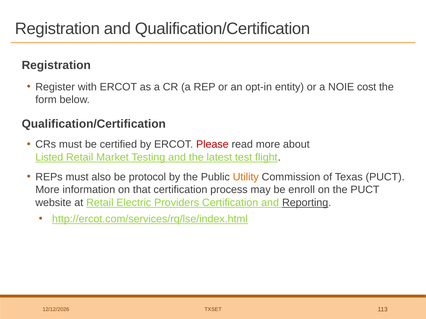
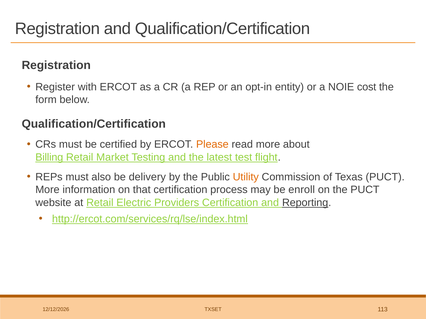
Please colour: red -> orange
Listed: Listed -> Billing
protocol: protocol -> delivery
